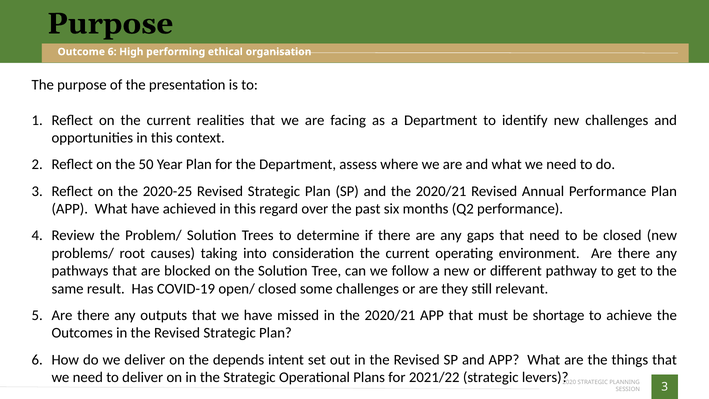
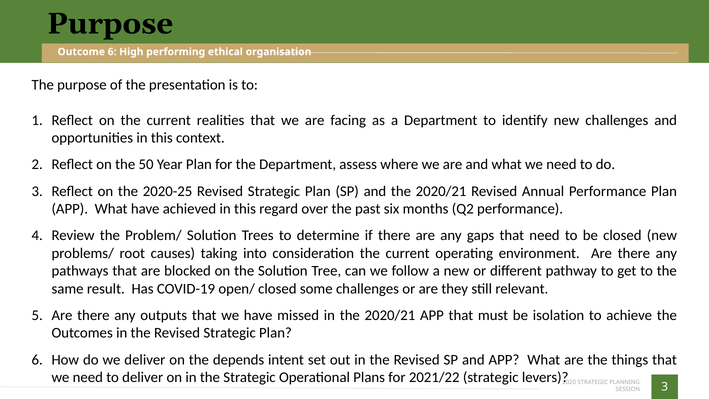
shortage: shortage -> isolation
